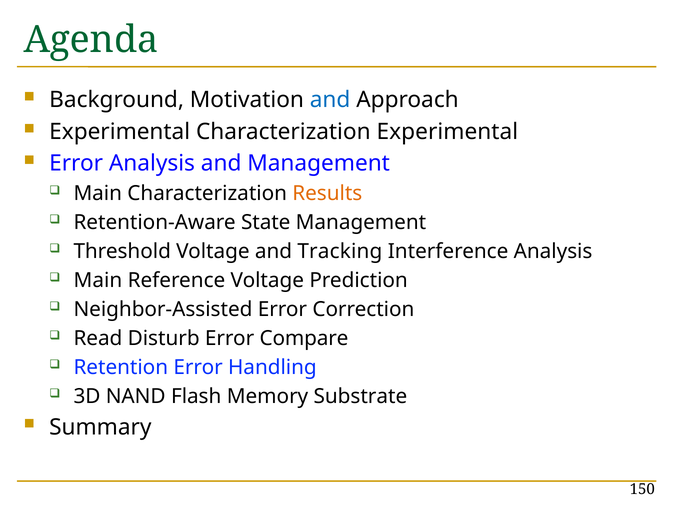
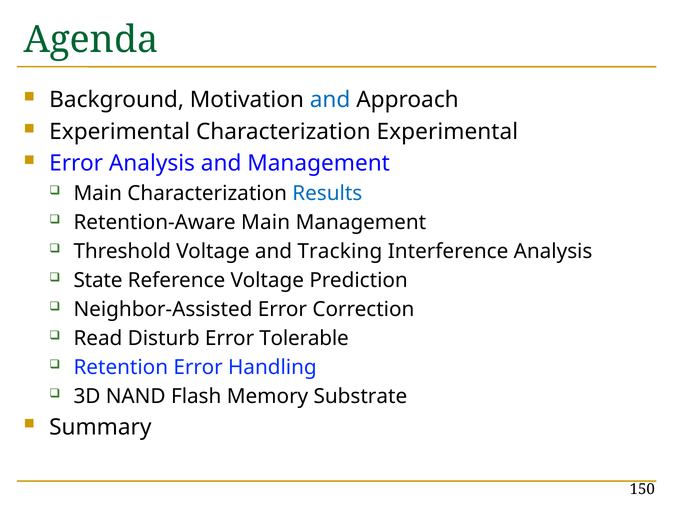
Results colour: orange -> blue
Retention-Aware State: State -> Main
Main at (98, 280): Main -> State
Compare: Compare -> Tolerable
